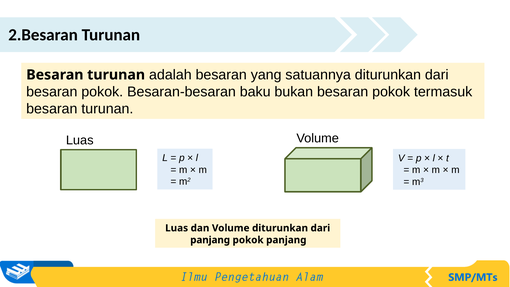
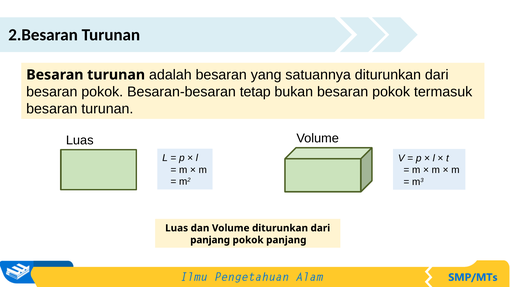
baku: baku -> tetap
